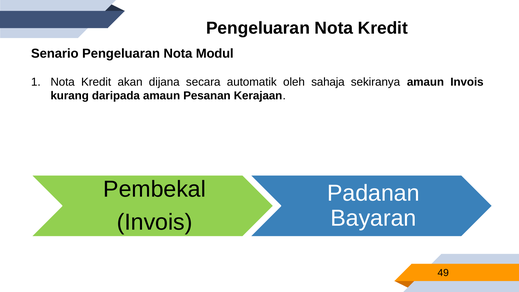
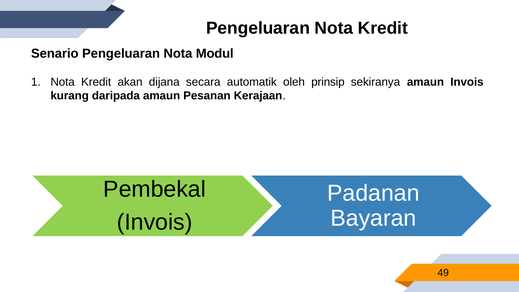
sahaja: sahaja -> prinsip
